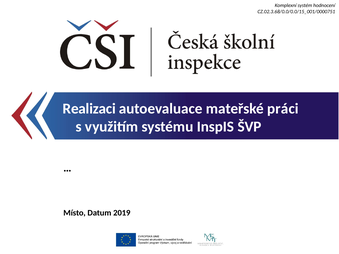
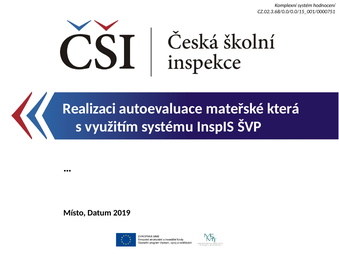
práci: práci -> která
